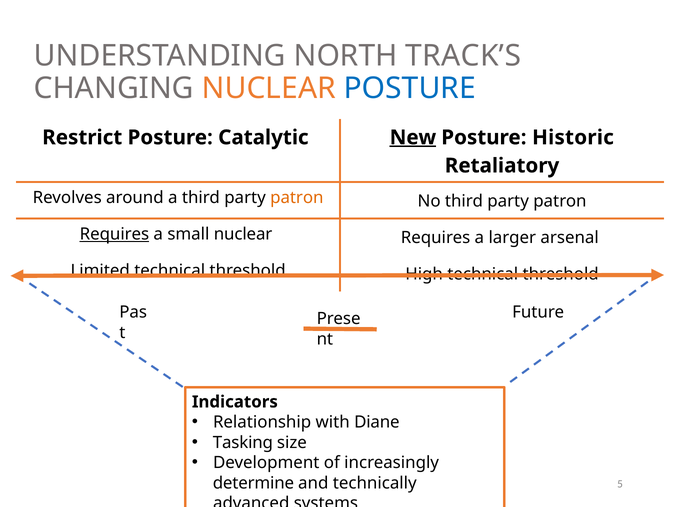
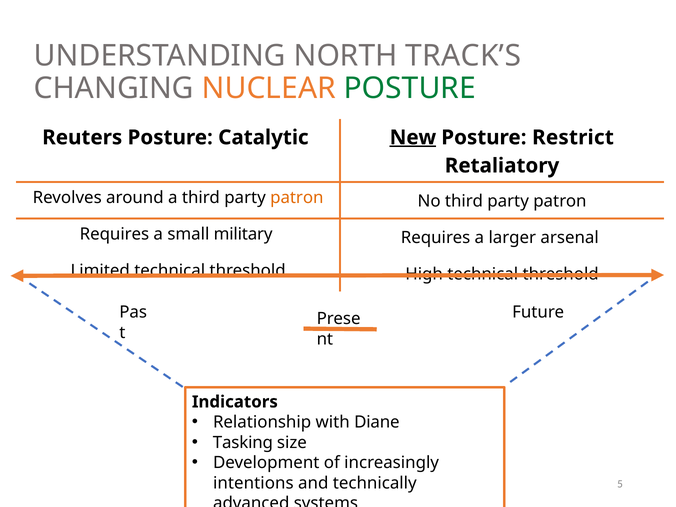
POSTURE at (410, 88) colour: blue -> green
Restrict: Restrict -> Reuters
Historic: Historic -> Restrict
Requires at (114, 234) underline: present -> none
small nuclear: nuclear -> military
determine: determine -> intentions
